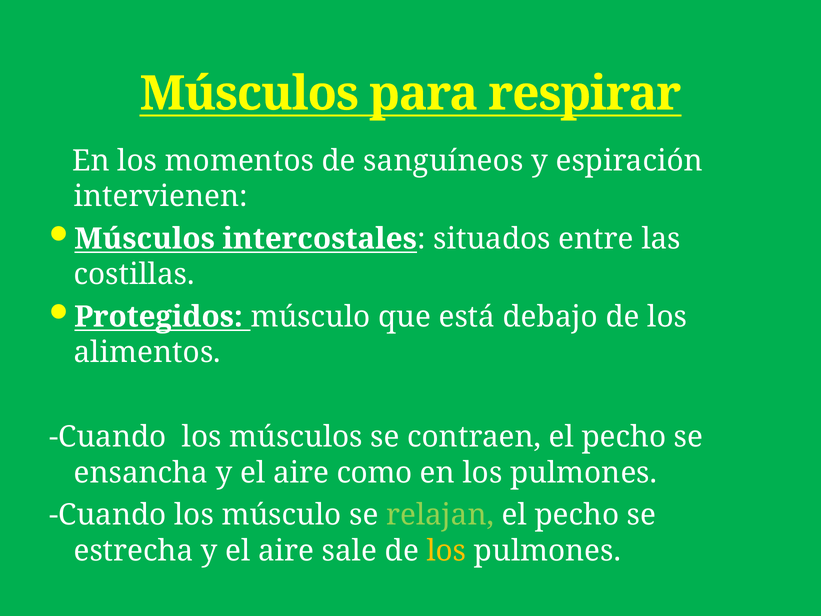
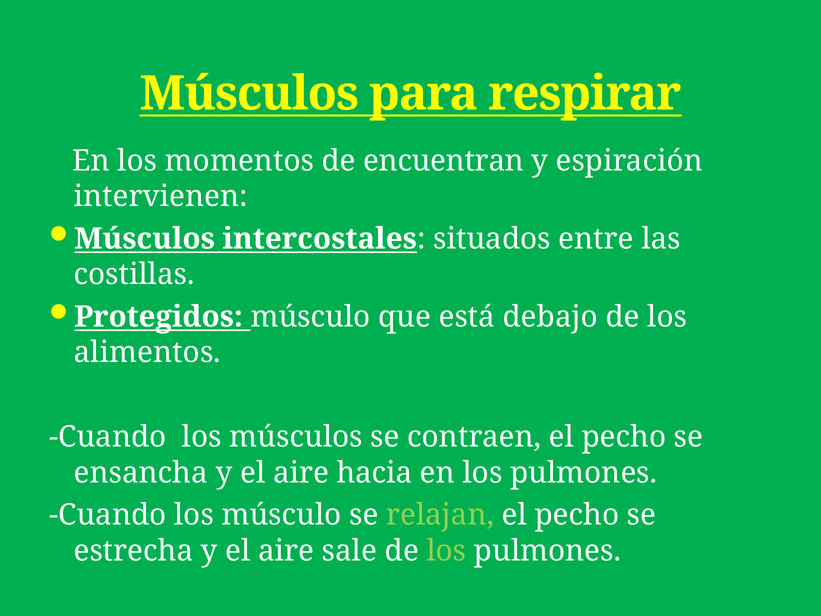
sanguíneos: sanguíneos -> encuentran
como: como -> hacia
los at (446, 551) colour: yellow -> light green
